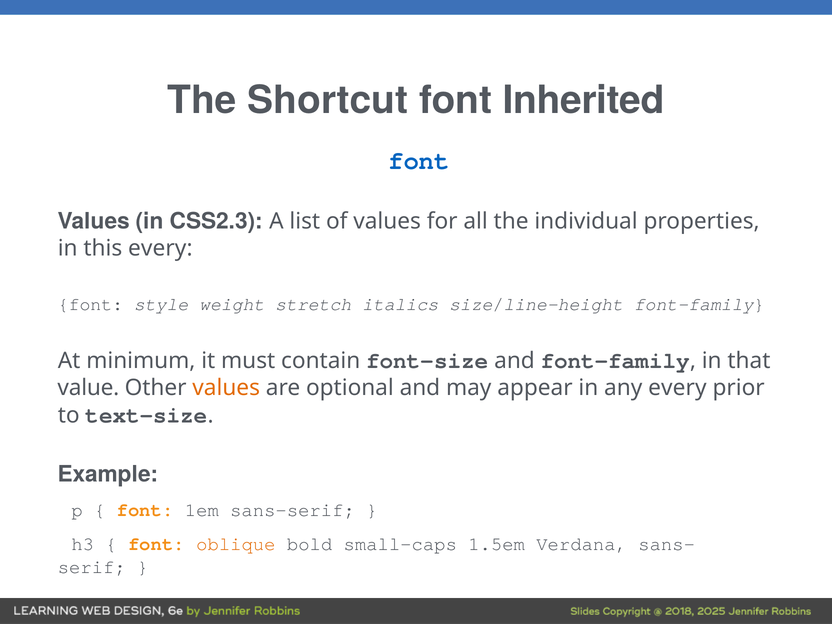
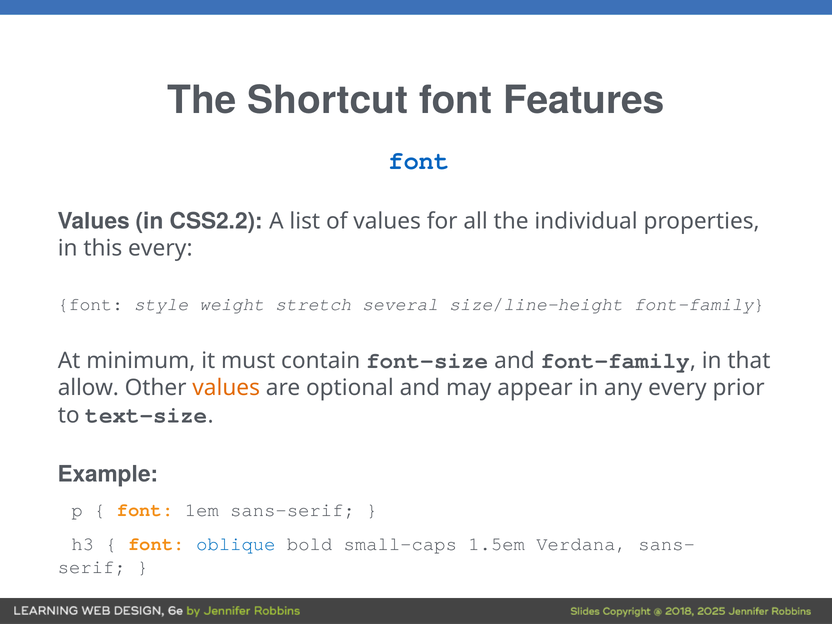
Inherited: Inherited -> Features
CSS2.3: CSS2.3 -> CSS2.2
italics: italics -> several
value: value -> allow
oblique colour: orange -> blue
